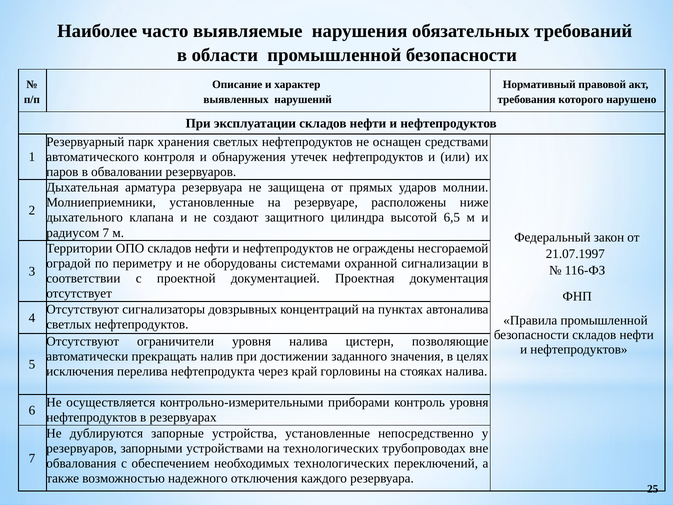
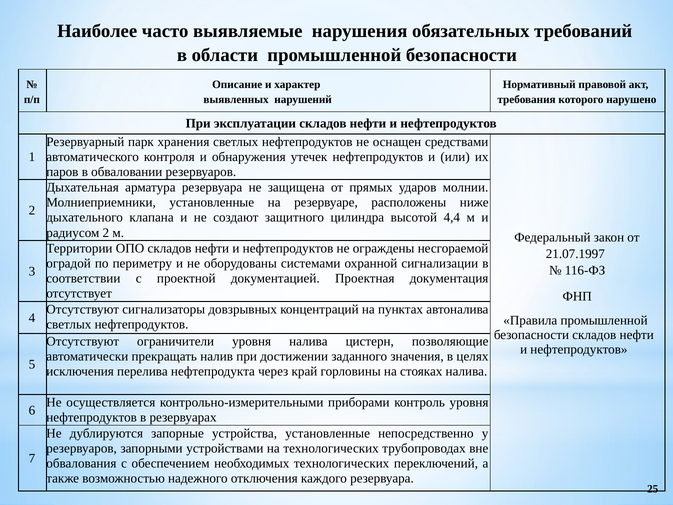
6,5: 6,5 -> 4,4
радиусом 7: 7 -> 2
